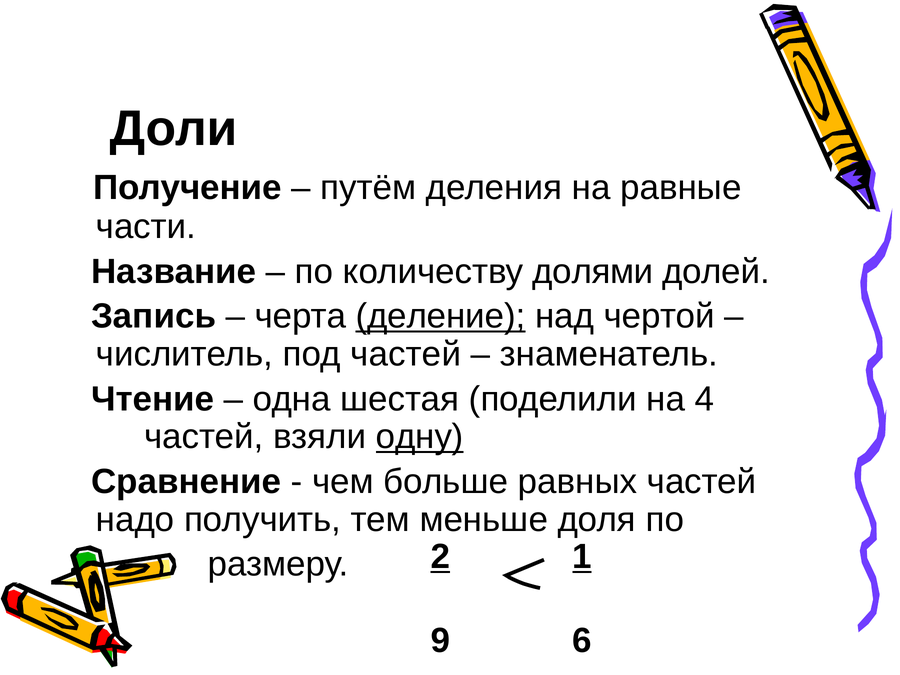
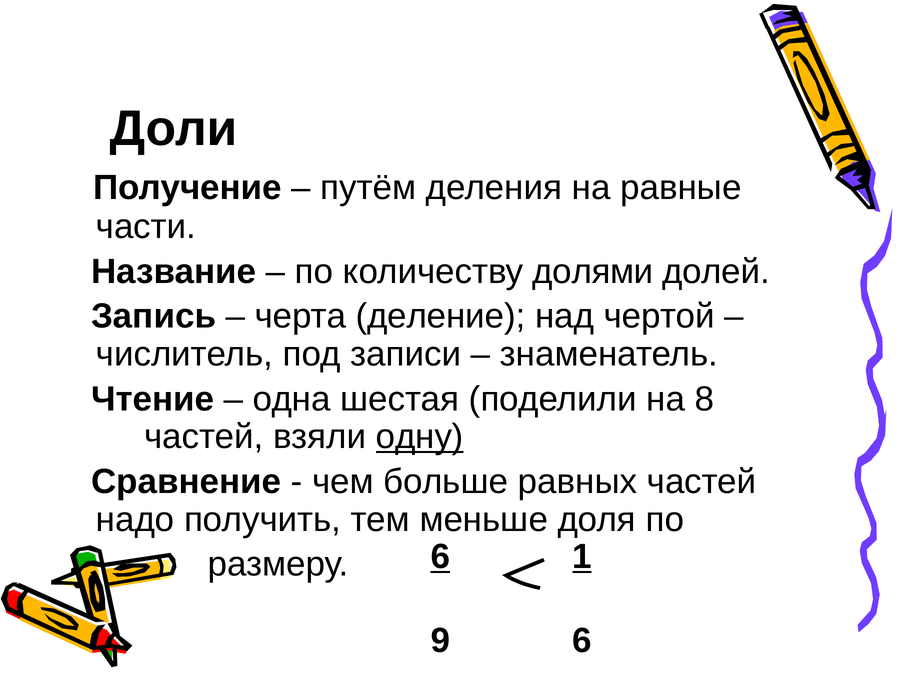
деление underline: present -> none
под частей: частей -> записи
4: 4 -> 8
размеру 2: 2 -> 6
